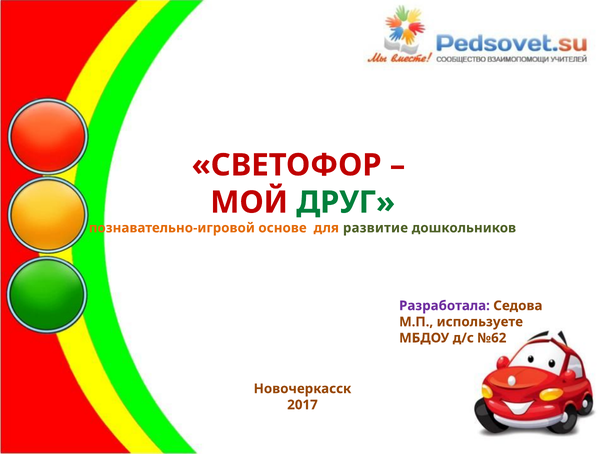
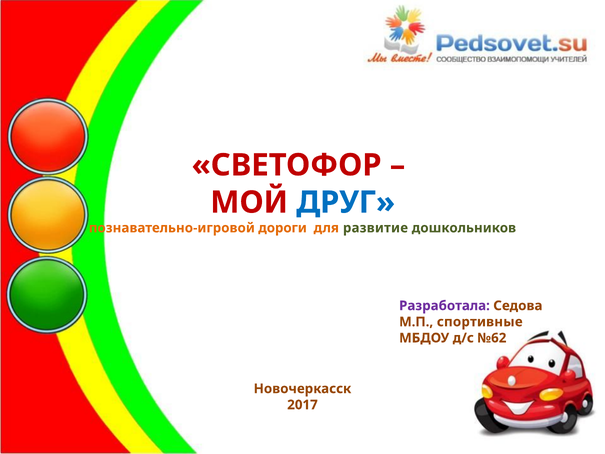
ДРУГ colour: green -> blue
основе: основе -> дороги
используете: используете -> спортивные
